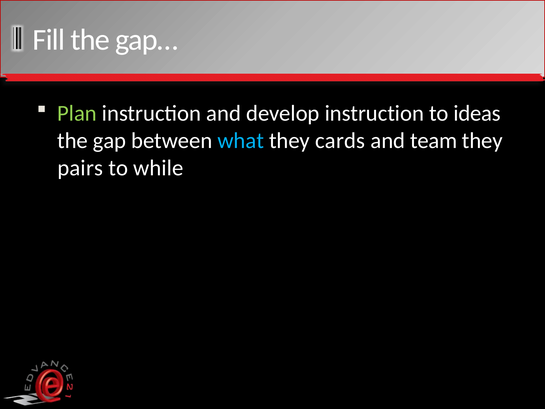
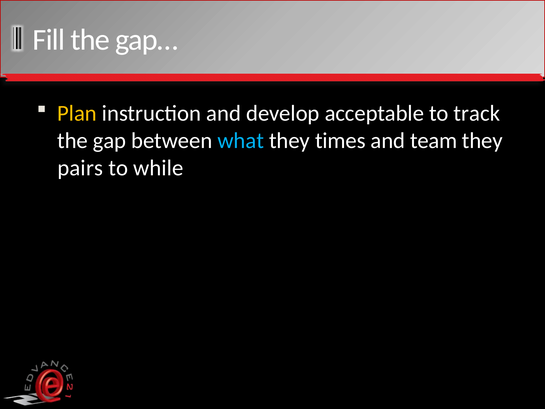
Plan colour: light green -> yellow
develop instruction: instruction -> acceptable
ideas: ideas -> track
cards: cards -> times
